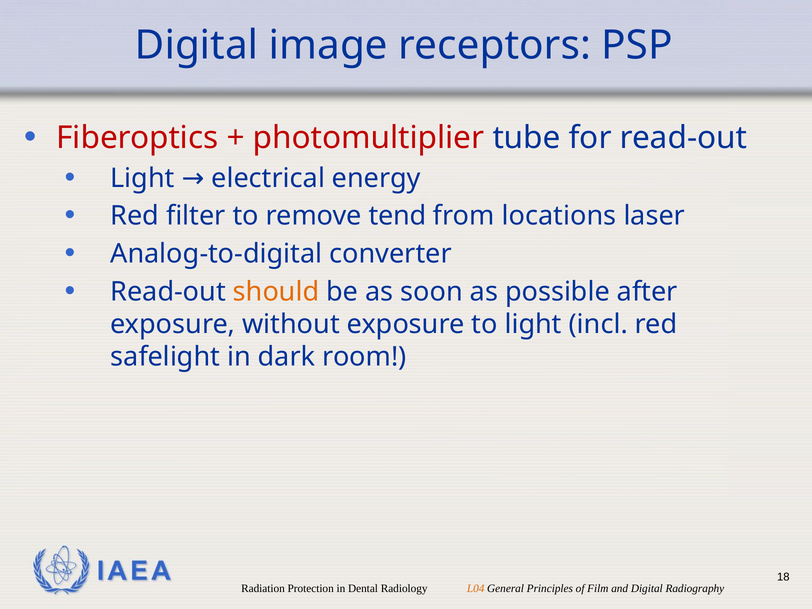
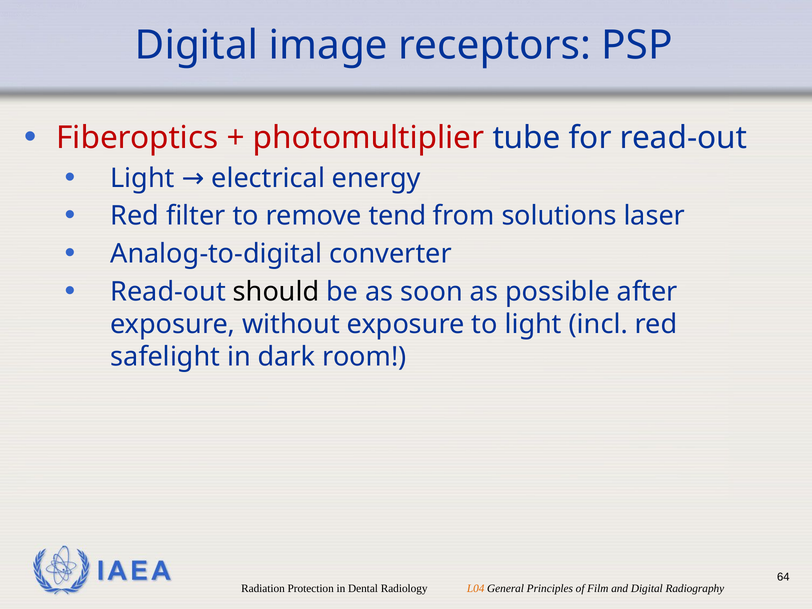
locations: locations -> solutions
should colour: orange -> black
18: 18 -> 64
